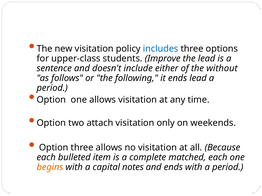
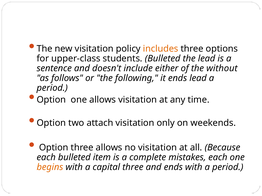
includes colour: blue -> orange
students Improve: Improve -> Bulleted
matched: matched -> mistakes
capital notes: notes -> three
